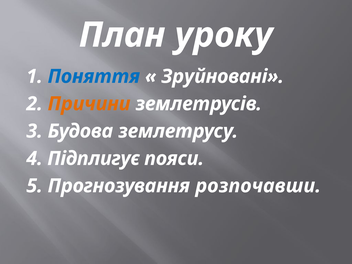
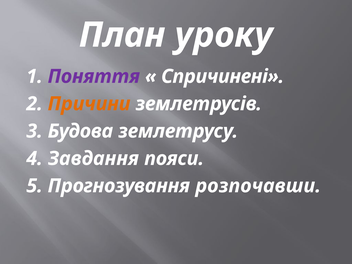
Поняття colour: blue -> purple
Зруйновані: Зруйновані -> Спричинені
Підплигує: Підплигує -> Завдання
